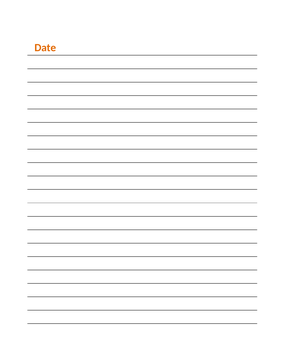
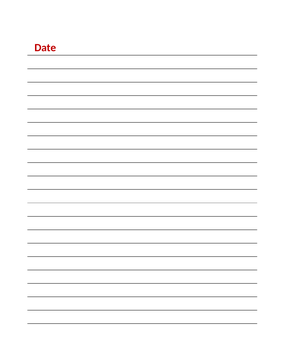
Date colour: orange -> red
